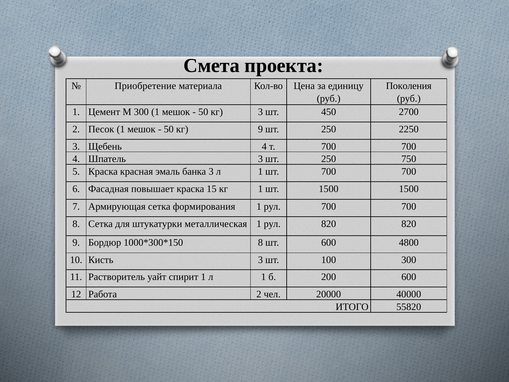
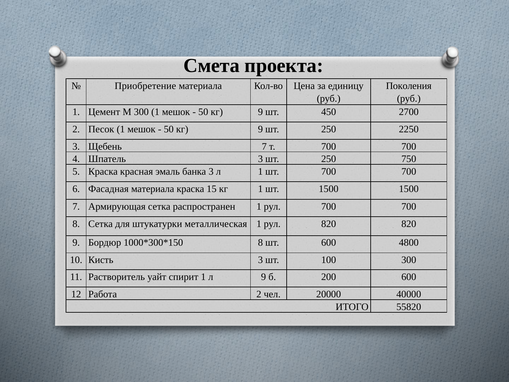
3 at (260, 112): 3 -> 9
Щебень 4: 4 -> 7
Фасадная повышает: повышает -> материала
формирования: формирования -> распространен
1 л 1: 1 -> 9
